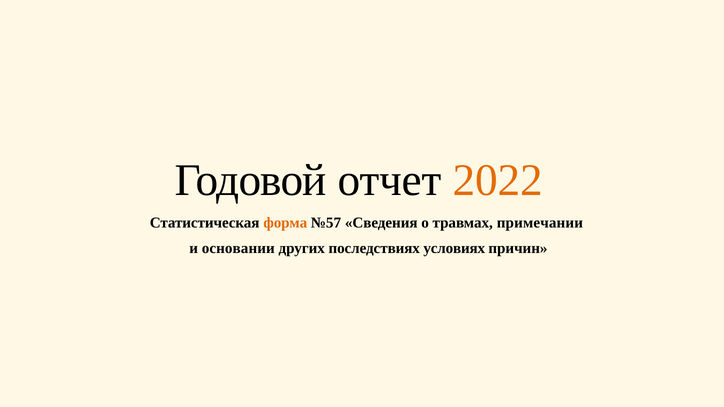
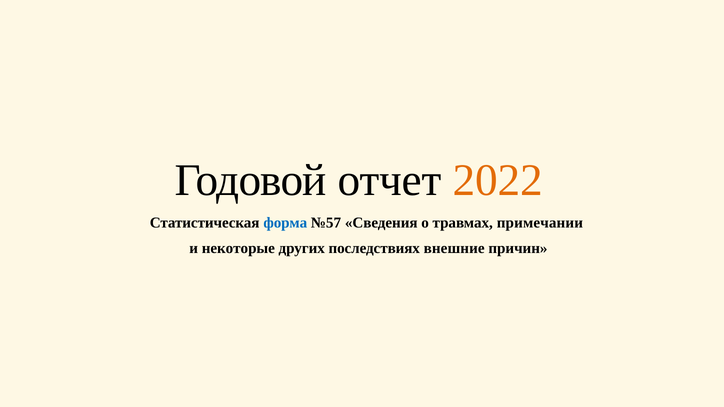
форма colour: orange -> blue
основании: основании -> некоторые
условиях: условиях -> внешние
